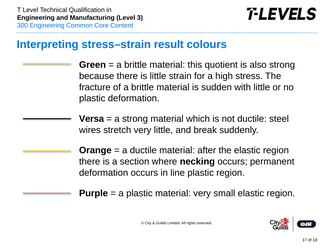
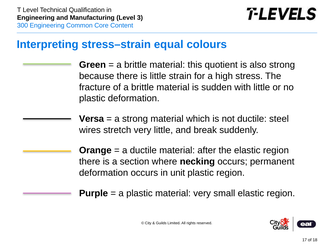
result: result -> equal
line: line -> unit
